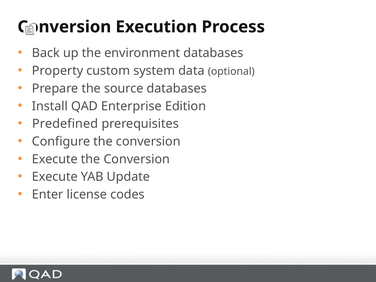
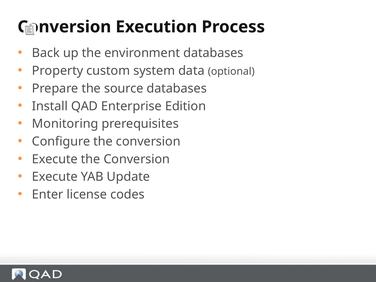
Predefined: Predefined -> Monitoring
